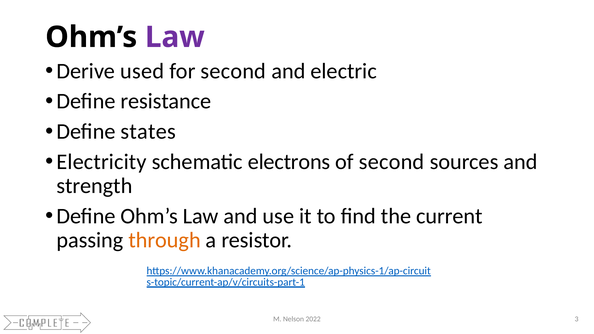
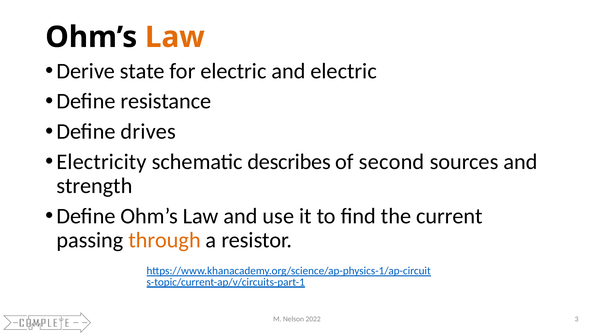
Law at (175, 37) colour: purple -> orange
used: used -> state
for second: second -> electric
states: states -> drives
electrons: electrons -> describes
